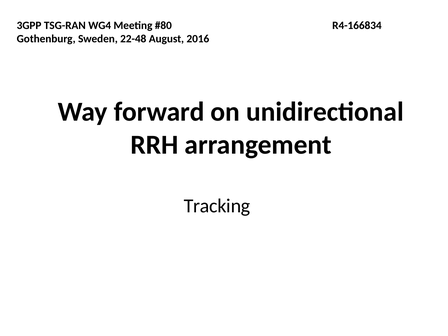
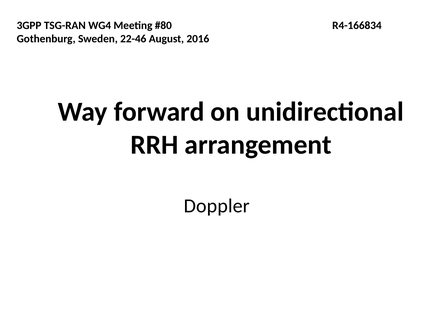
22-48: 22-48 -> 22-46
Tracking: Tracking -> Doppler
